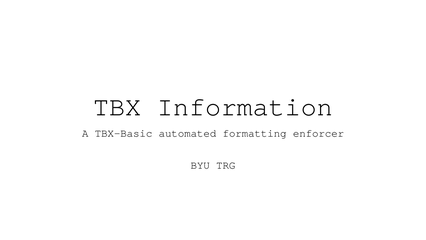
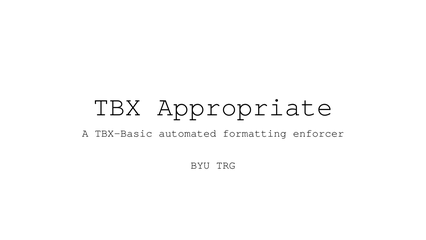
Information: Information -> Appropriate
